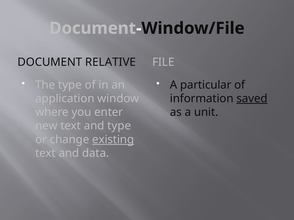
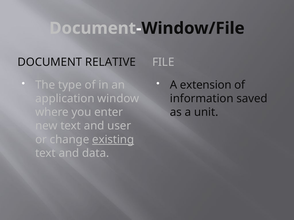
particular: particular -> extension
saved underline: present -> none
and type: type -> user
